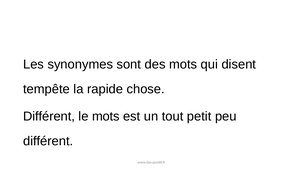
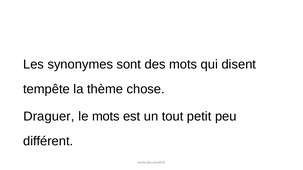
rapide: rapide -> thème
Différent at (49, 117): Différent -> Draguer
